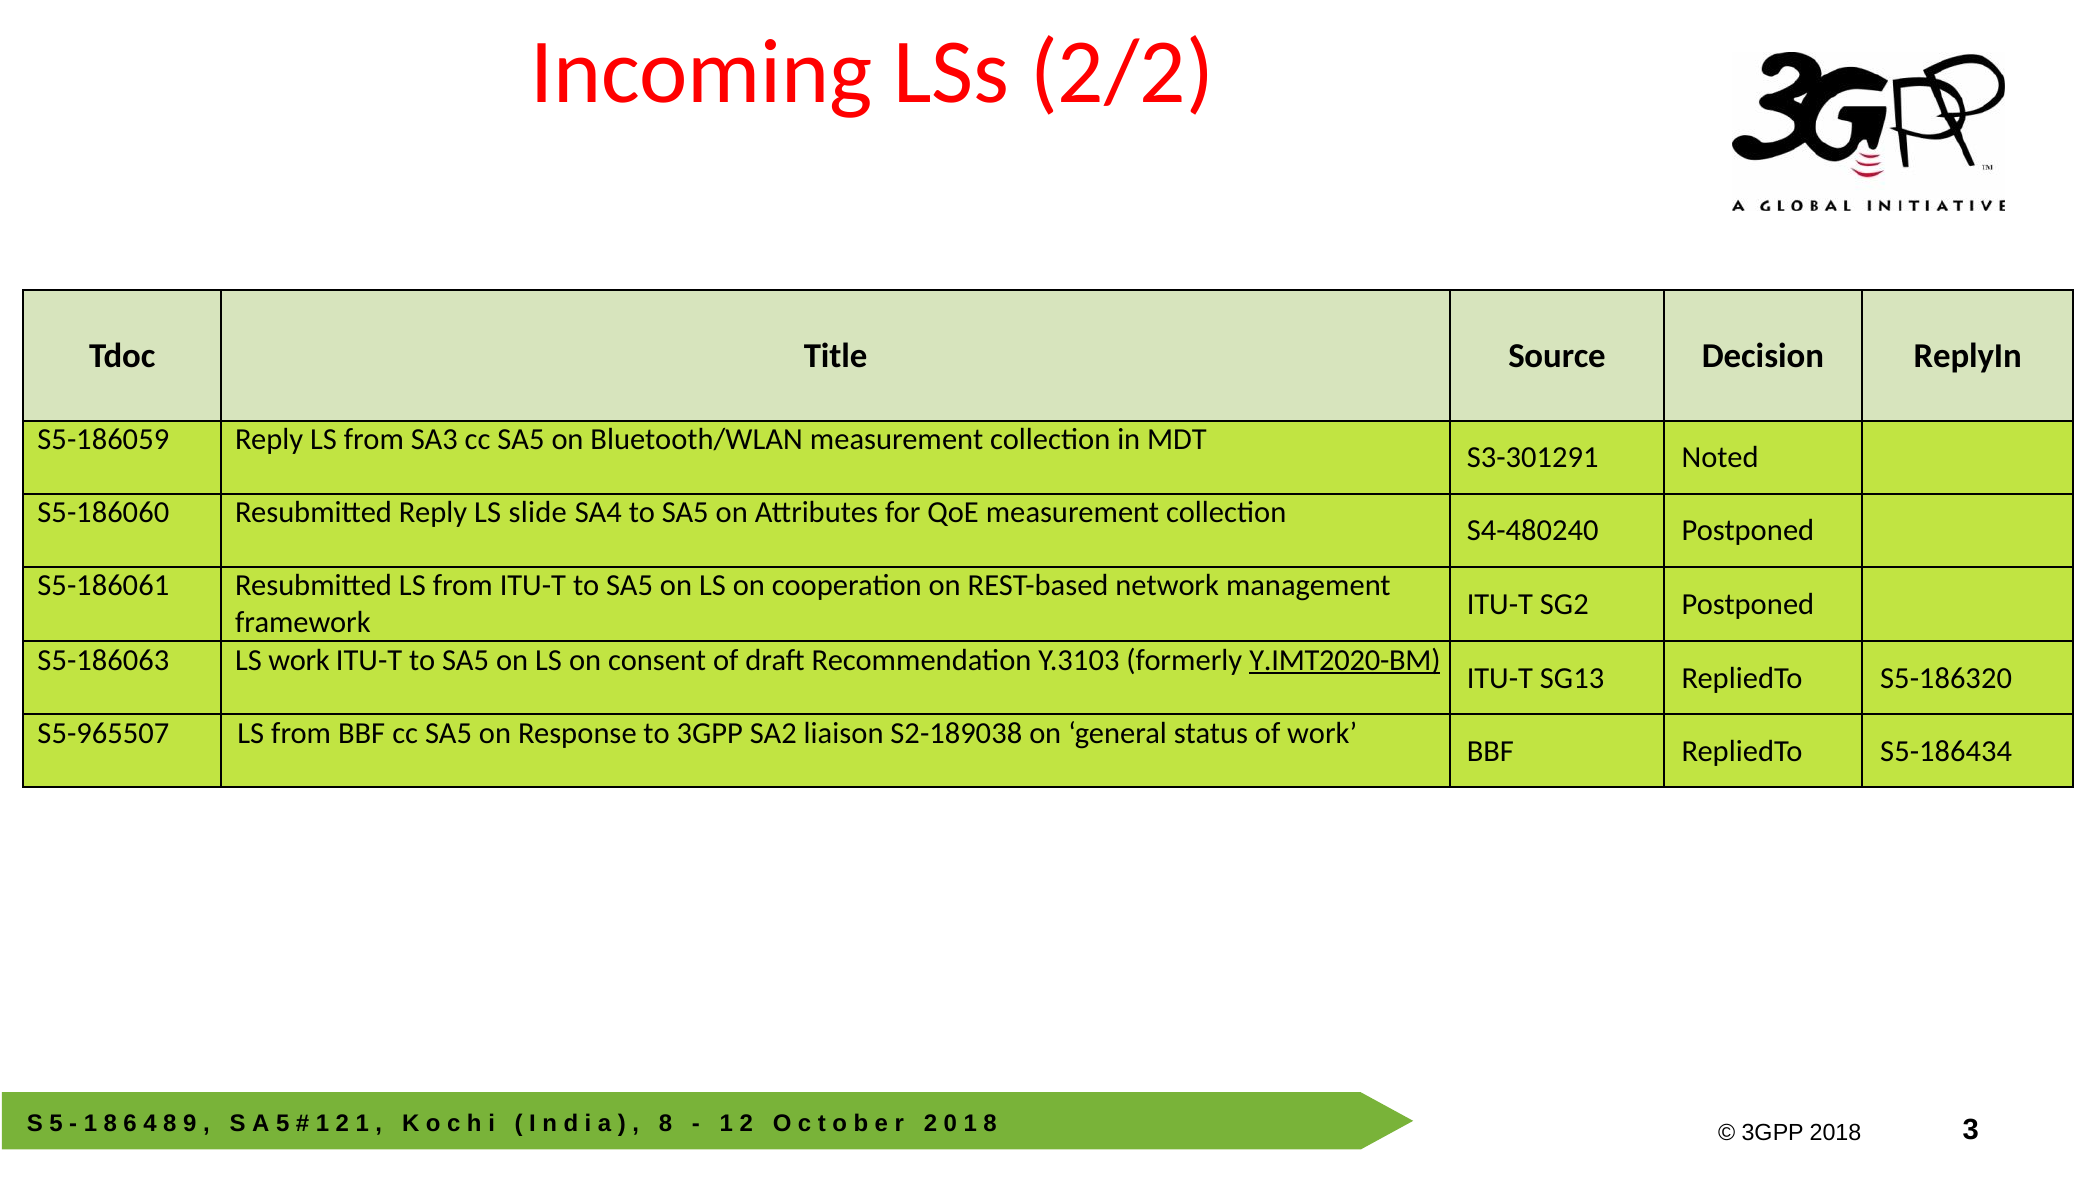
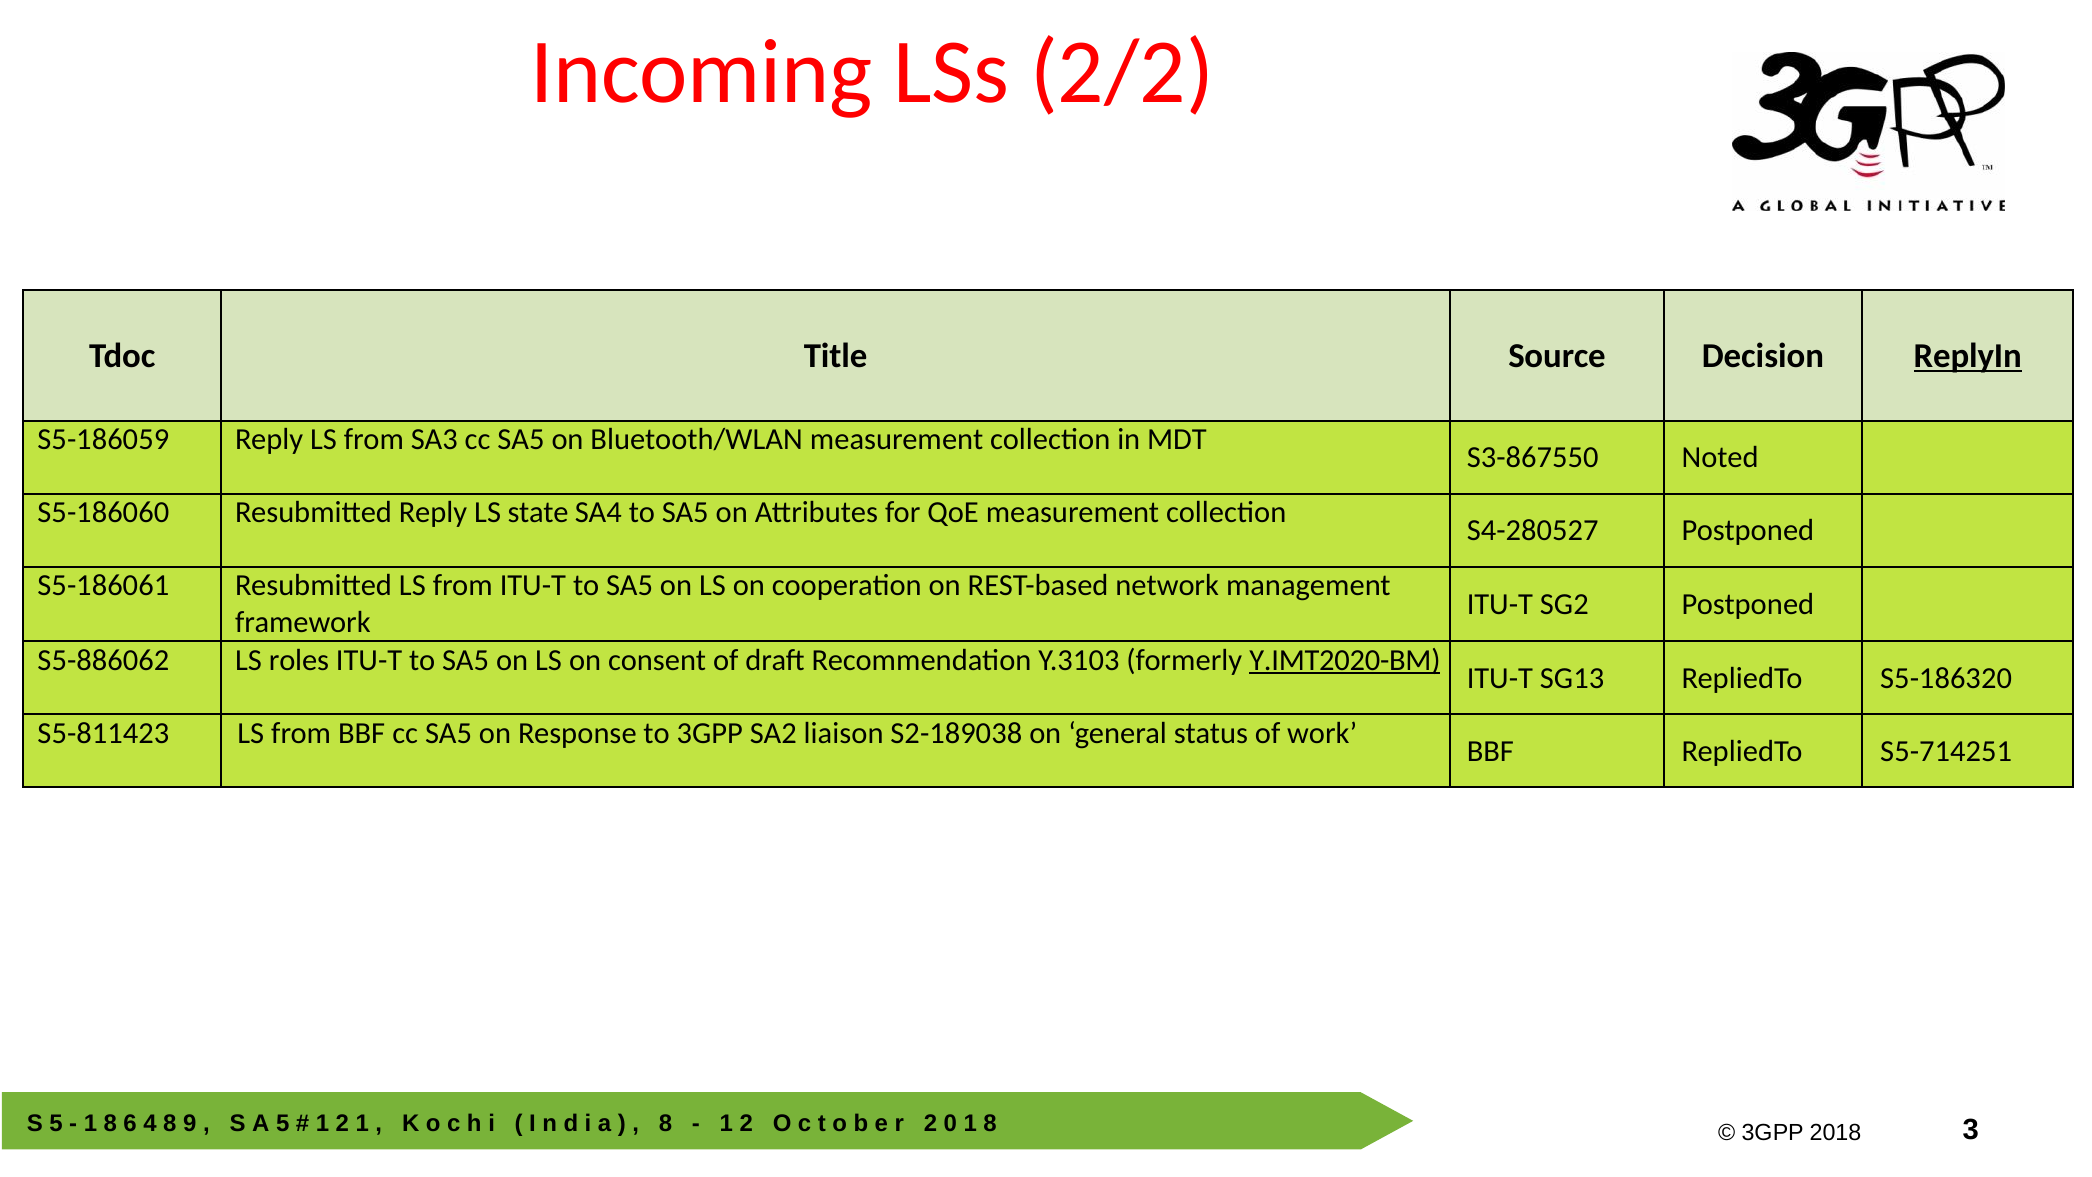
ReplyIn underline: none -> present
S3-301291: S3-301291 -> S3-867550
slide: slide -> state
S4-480240: S4-480240 -> S4-280527
S5-186063: S5-186063 -> S5-886062
LS work: work -> roles
S5-965507: S5-965507 -> S5-811423
S5-186434: S5-186434 -> S5-714251
